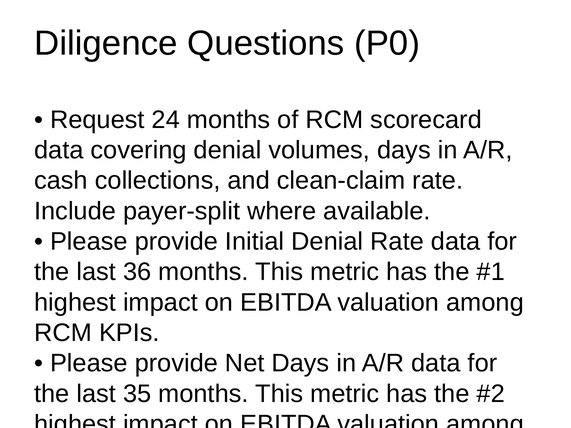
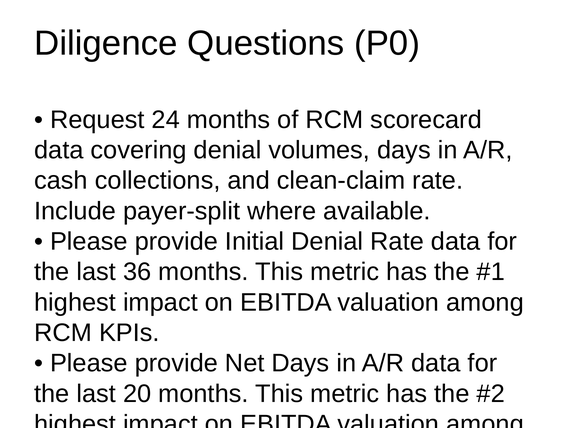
35: 35 -> 20
